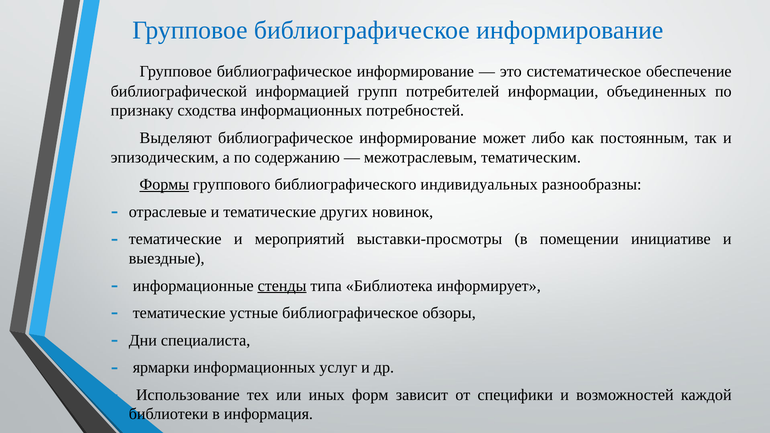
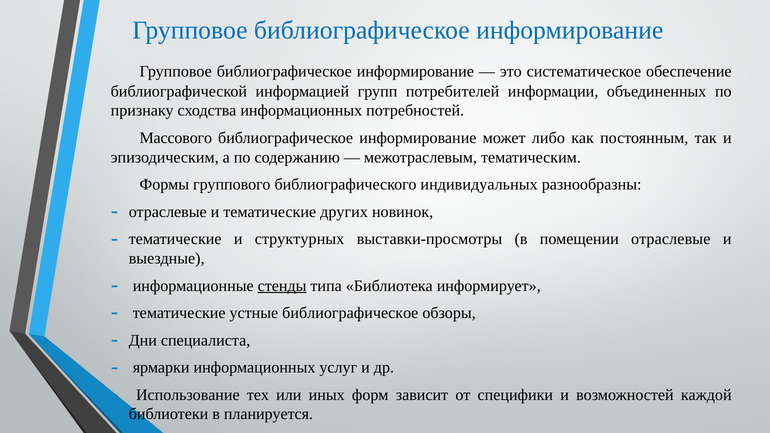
Выделяют: Выделяют -> Массового
Формы underline: present -> none
мероприятий: мероприятий -> структурных
помещении инициативе: инициативе -> отраслевые
информация: информация -> планируется
